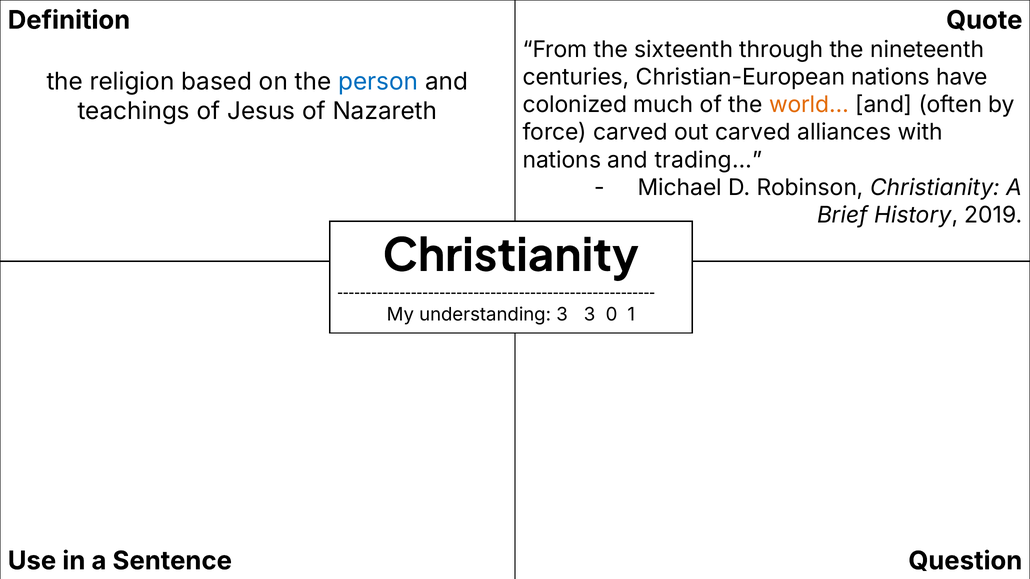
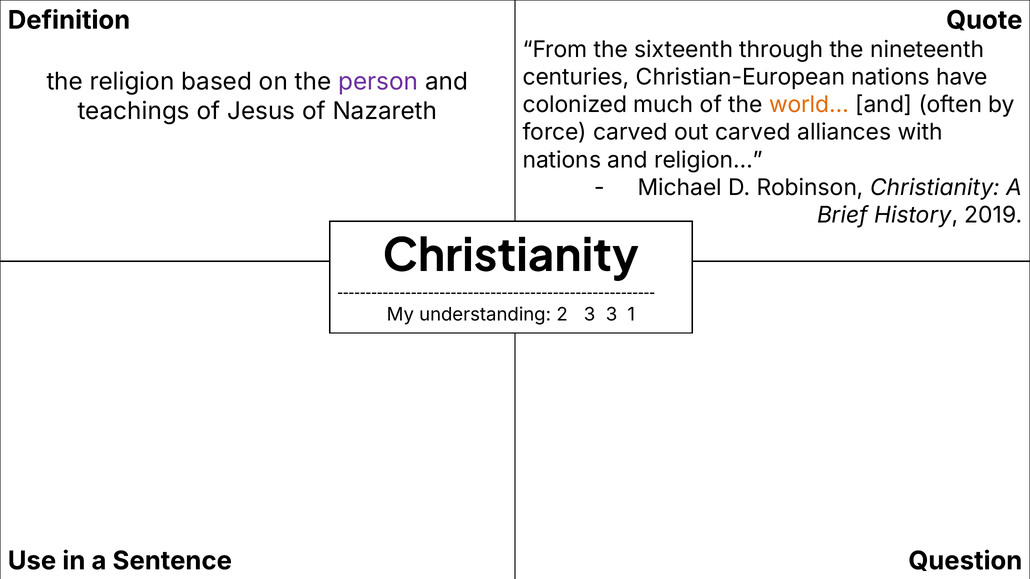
person colour: blue -> purple
trading…: trading… -> religion…
understanding 3: 3 -> 2
3 0: 0 -> 3
